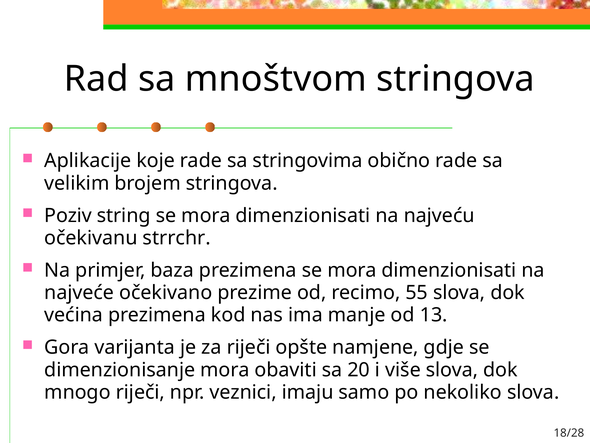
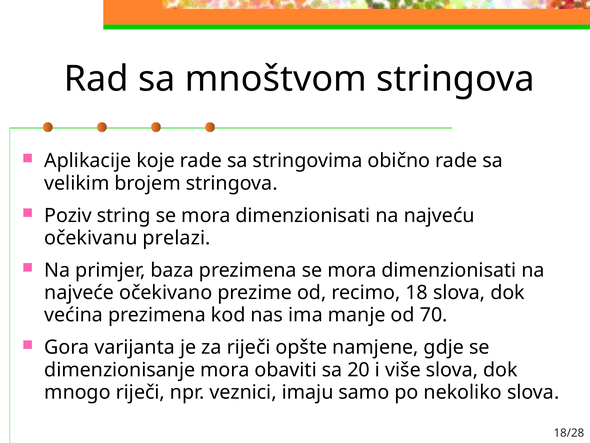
strrchr: strrchr -> prelazi
55: 55 -> 18
13: 13 -> 70
